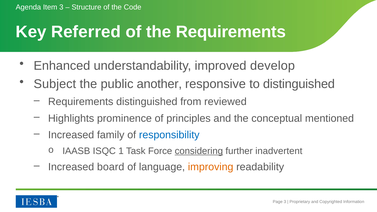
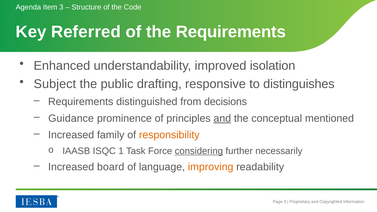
develop: develop -> isolation
another: another -> drafting
to distinguished: distinguished -> distinguishes
reviewed: reviewed -> decisions
Highlights: Highlights -> Guidance
and at (222, 118) underline: none -> present
responsibility colour: blue -> orange
inadvertent: inadvertent -> necessarily
